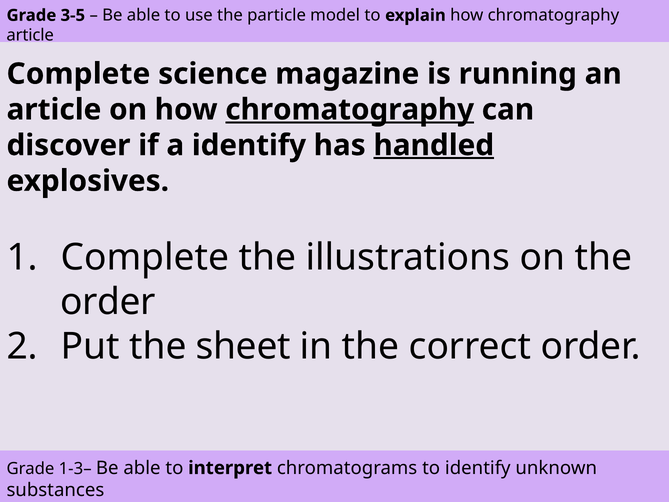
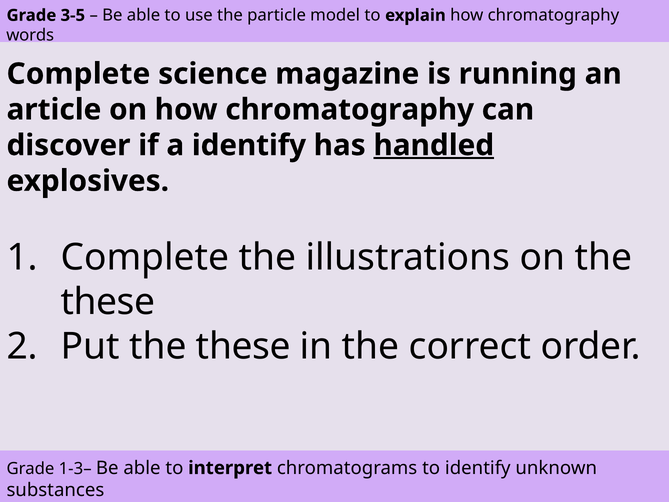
article at (30, 35): article -> words
chromatography at (350, 110) underline: present -> none
order at (108, 302): order -> these
Put the sheet: sheet -> these
